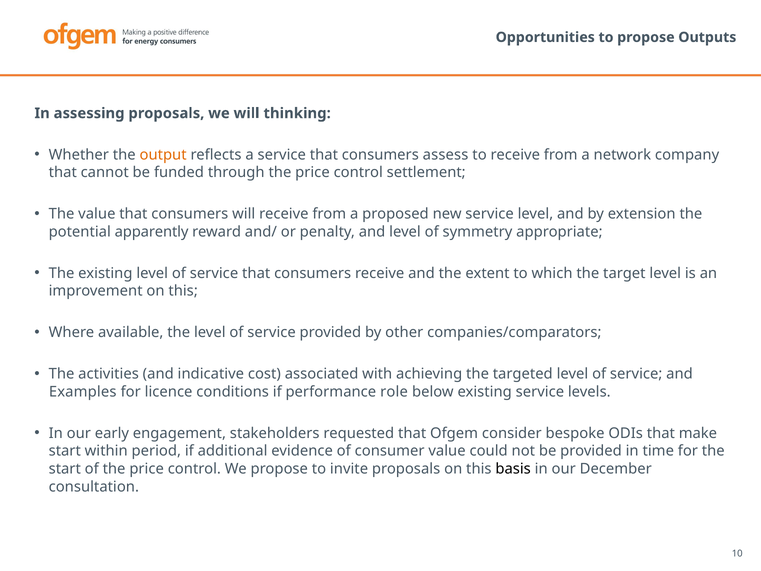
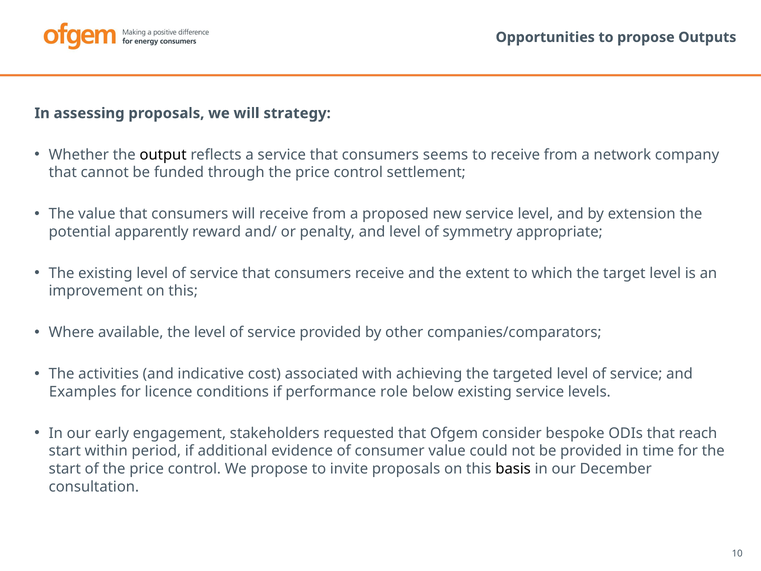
thinking: thinking -> strategy
output colour: orange -> black
assess: assess -> seems
make: make -> reach
